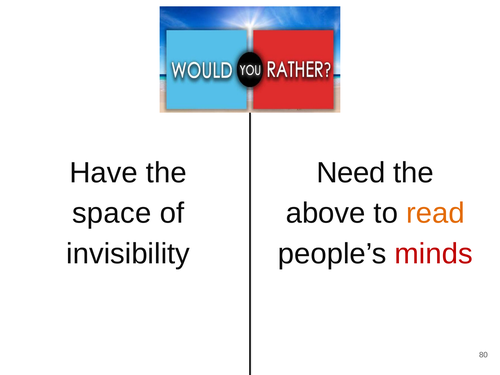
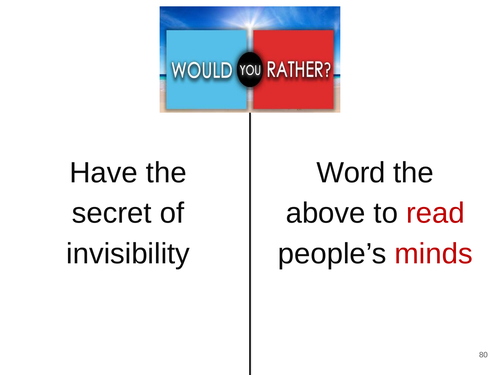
Need: Need -> Word
space: space -> secret
read colour: orange -> red
